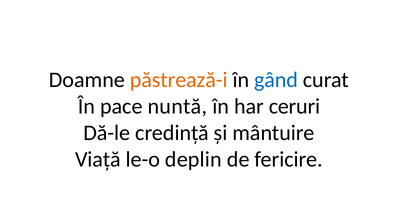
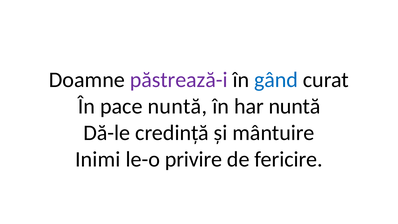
păstrează-i colour: orange -> purple
har ceruri: ceruri -> nuntă
Viață: Viață -> Inimi
deplin: deplin -> privire
